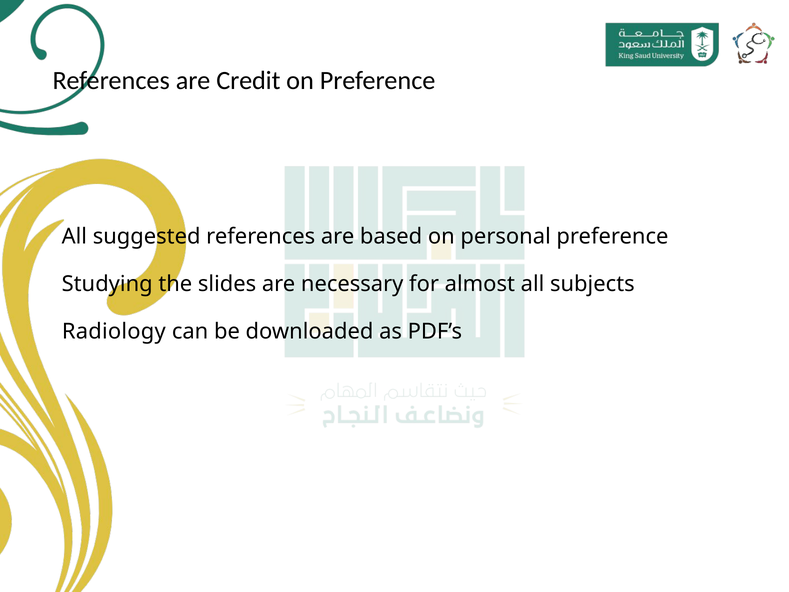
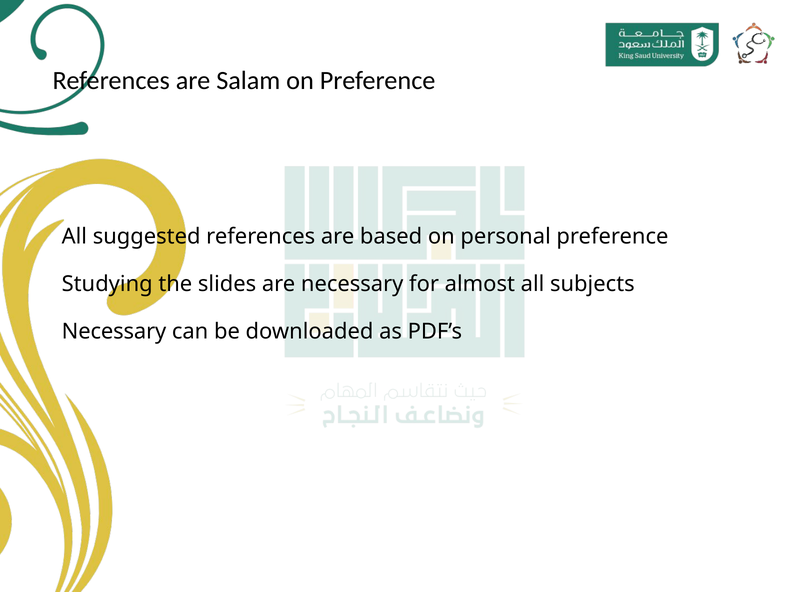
Credit: Credit -> Salam
Radiology at (114, 331): Radiology -> Necessary
